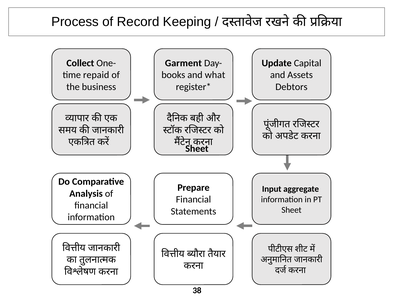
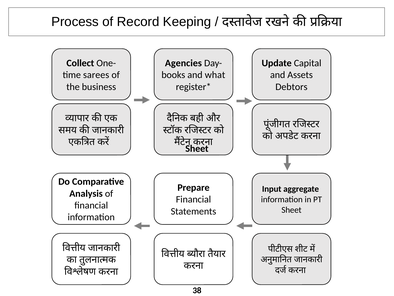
Garment: Garment -> Agencies
repaid: repaid -> sarees
